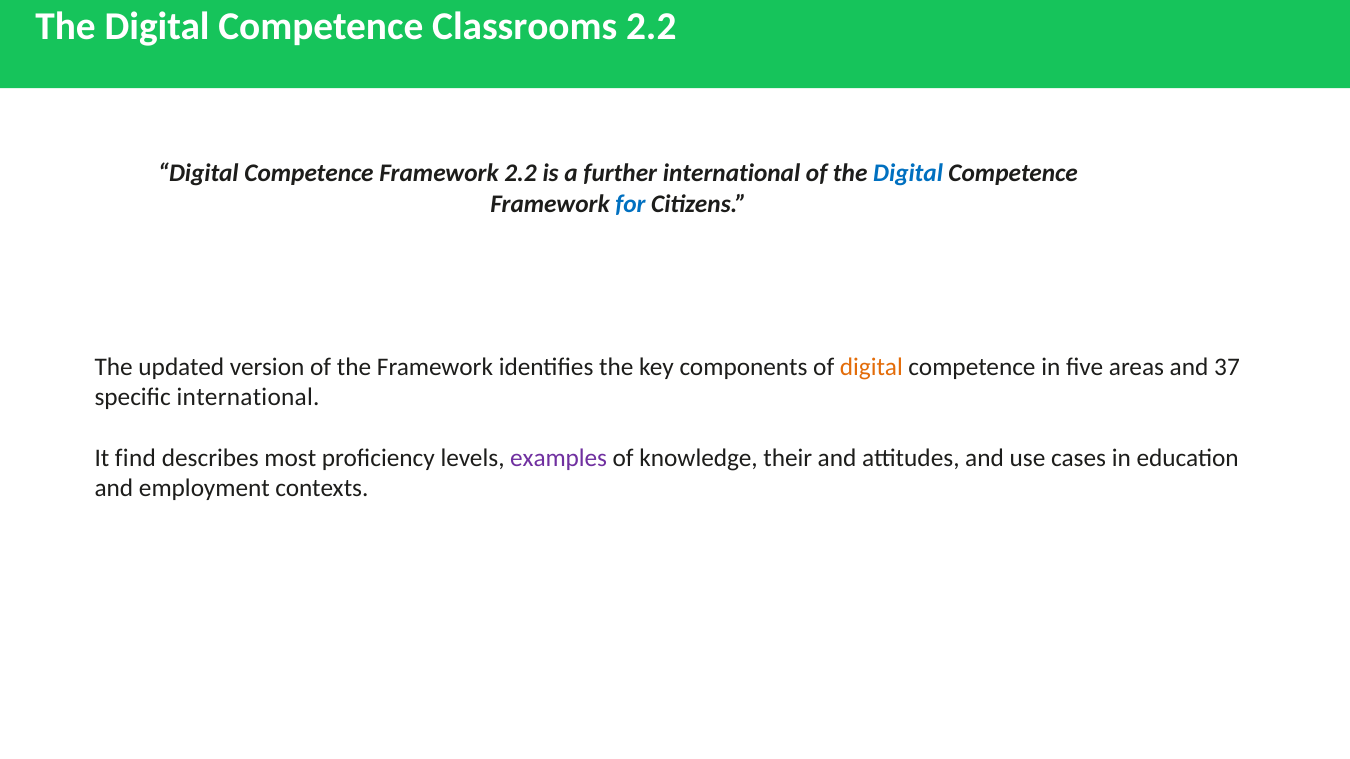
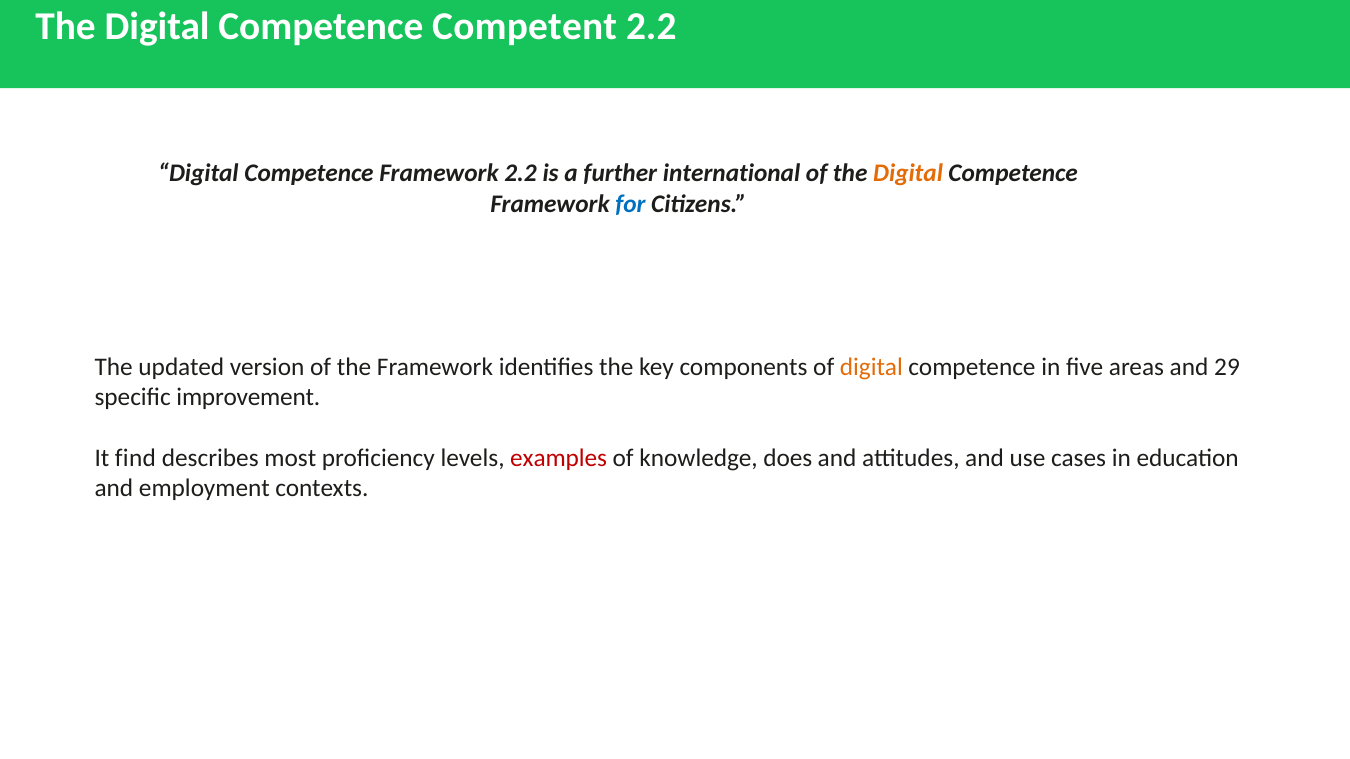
Classrooms: Classrooms -> Competent
Digital at (908, 174) colour: blue -> orange
37: 37 -> 29
specific international: international -> improvement
examples colour: purple -> red
their: their -> does
